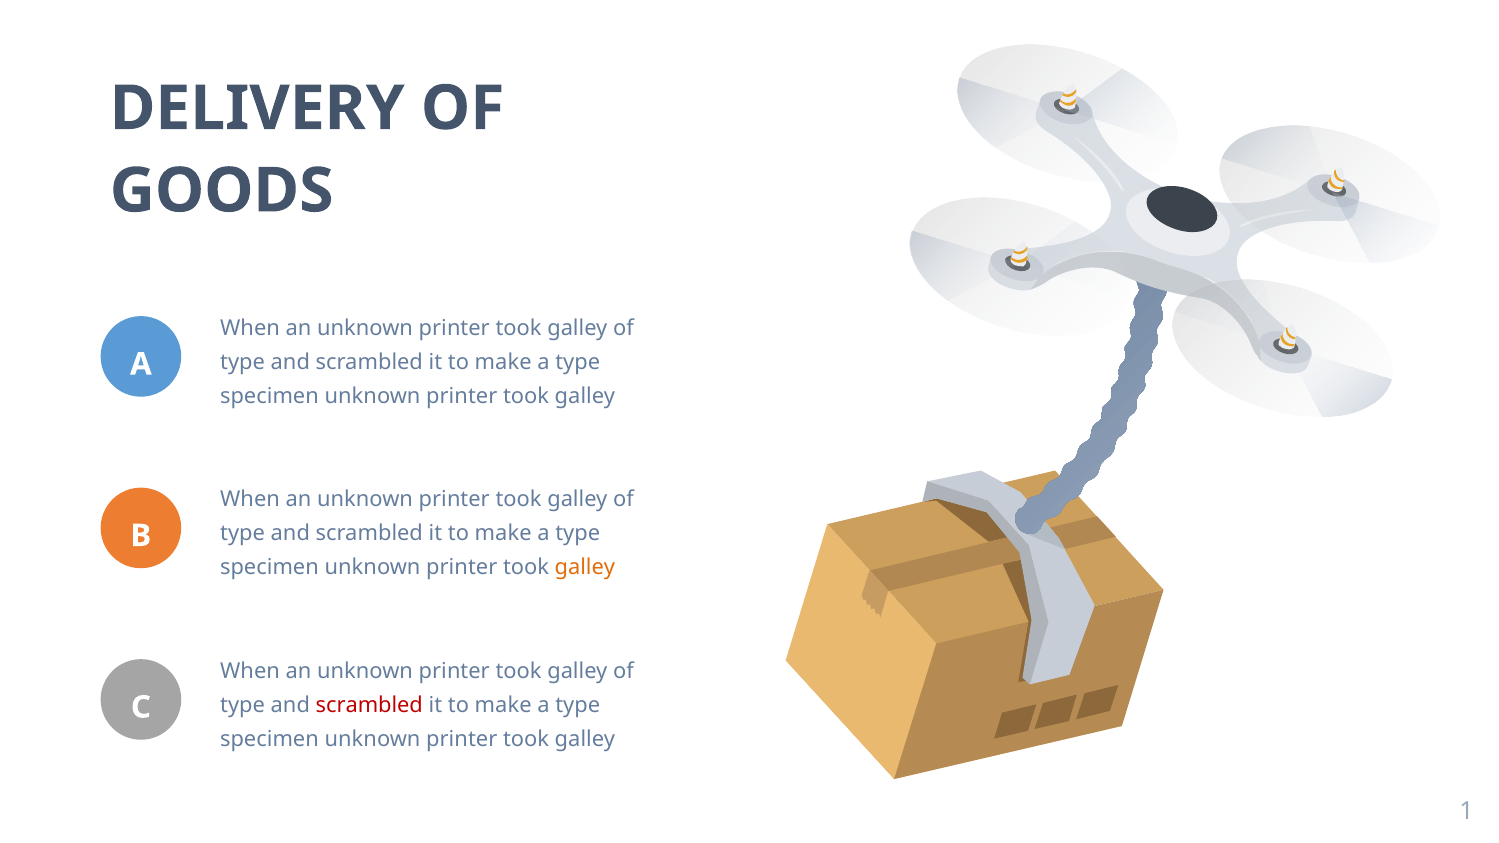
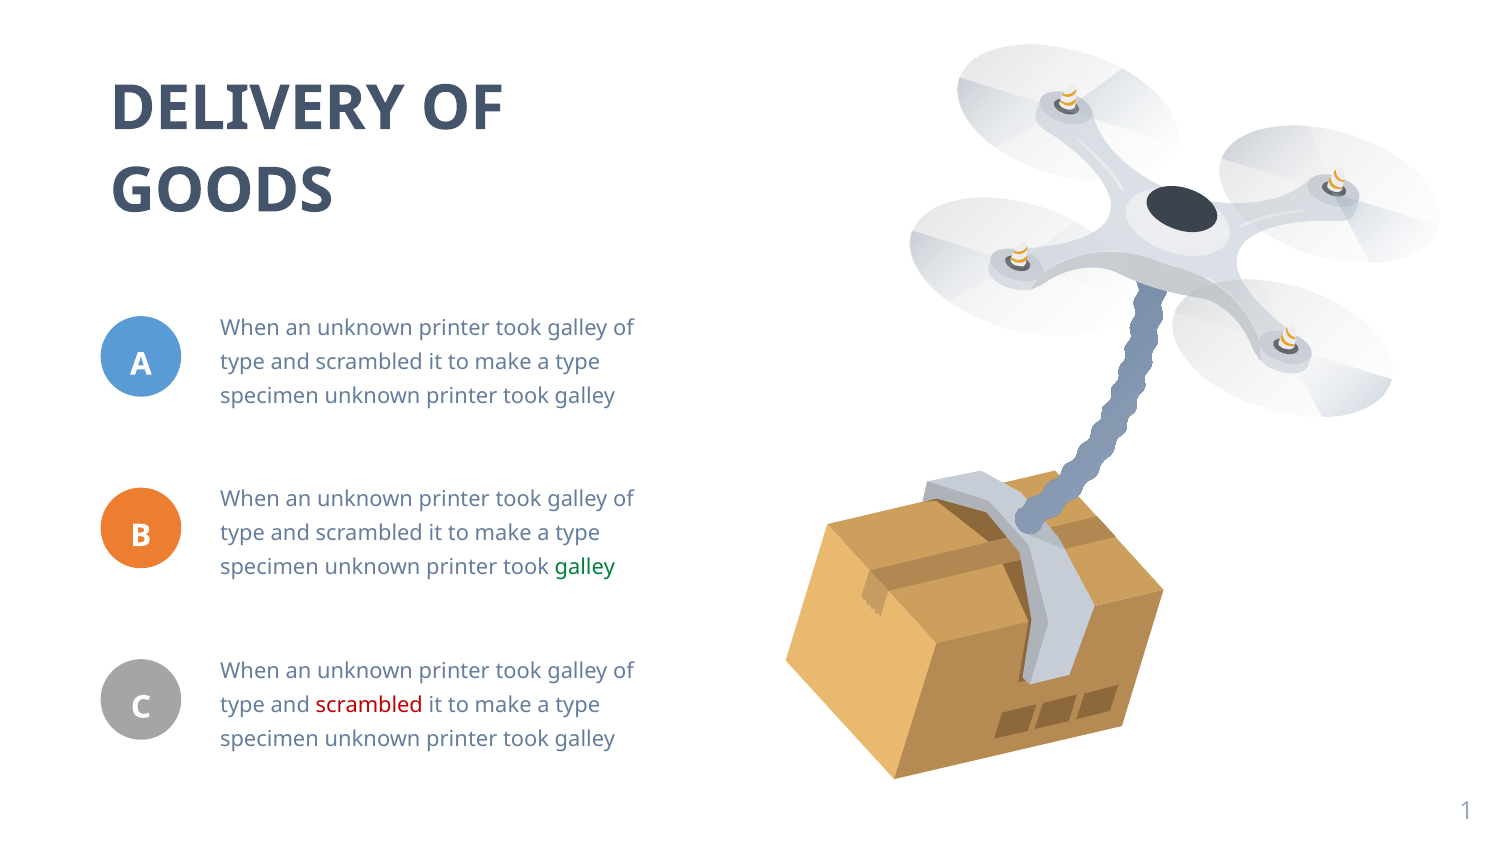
galley at (585, 568) colour: orange -> green
